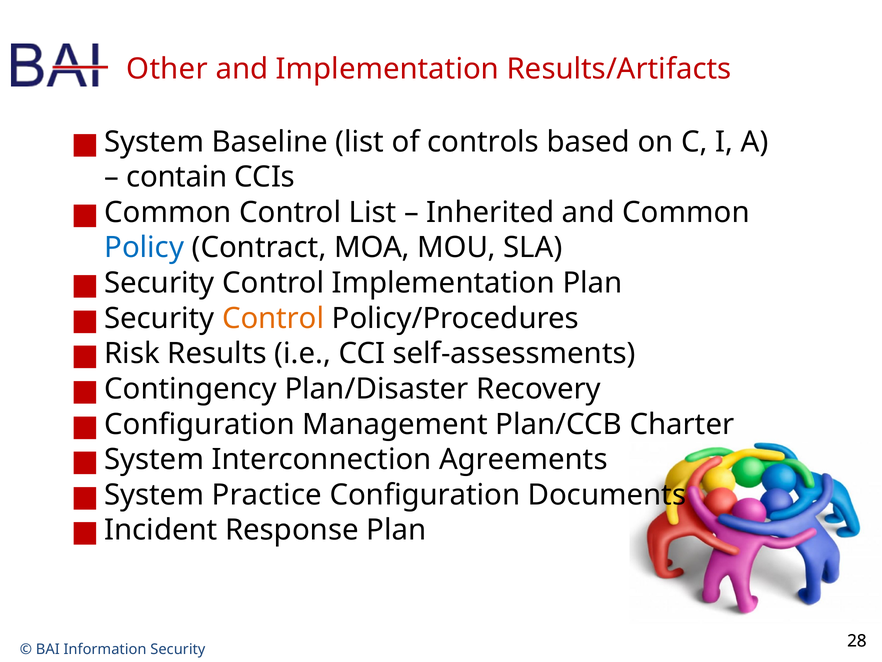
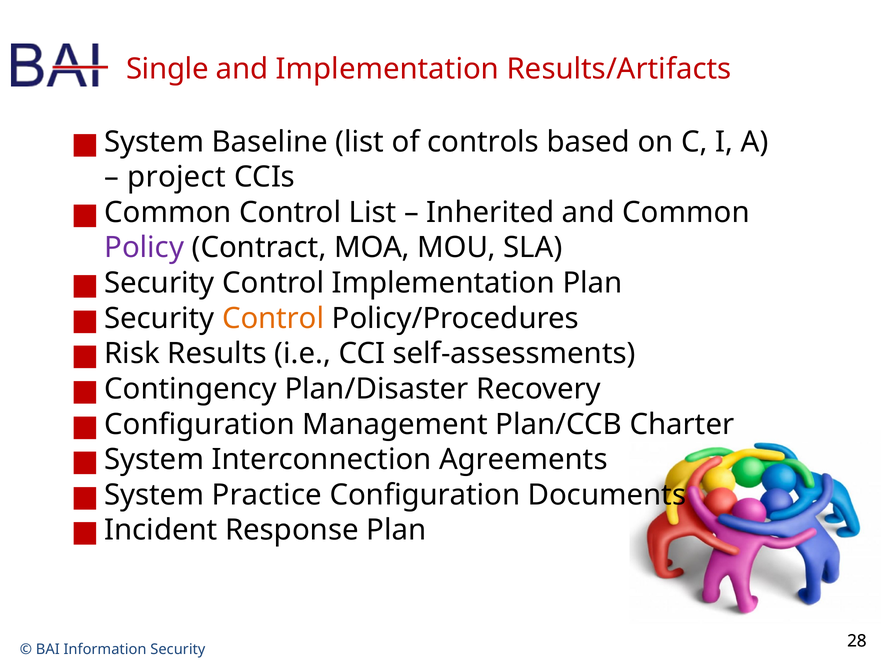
Other: Other -> Single
contain: contain -> project
Policy colour: blue -> purple
